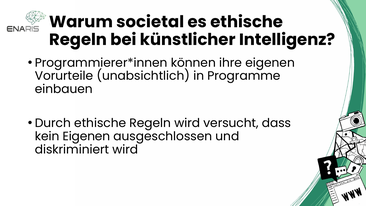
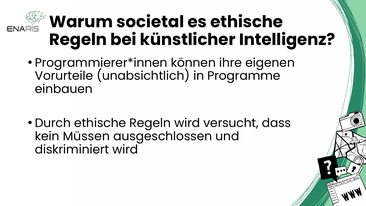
kein Eigenen: Eigenen -> Müssen
